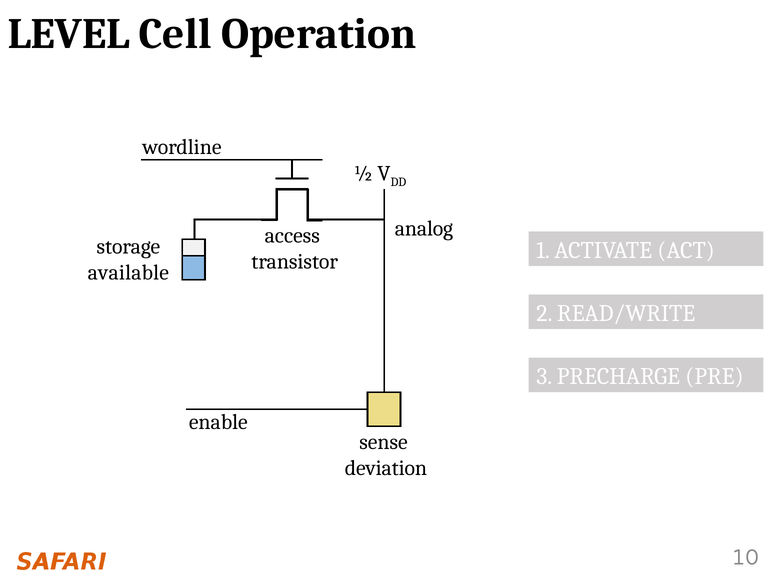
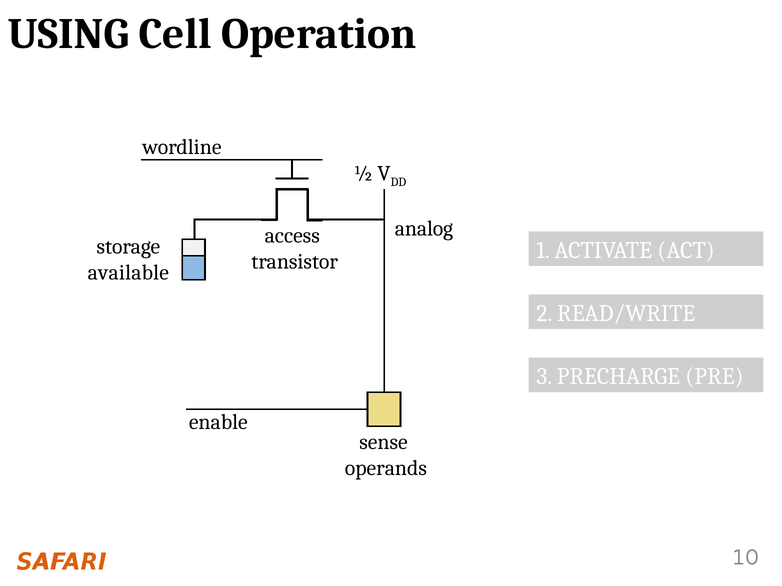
LEVEL: LEVEL -> USING
deviation: deviation -> operands
